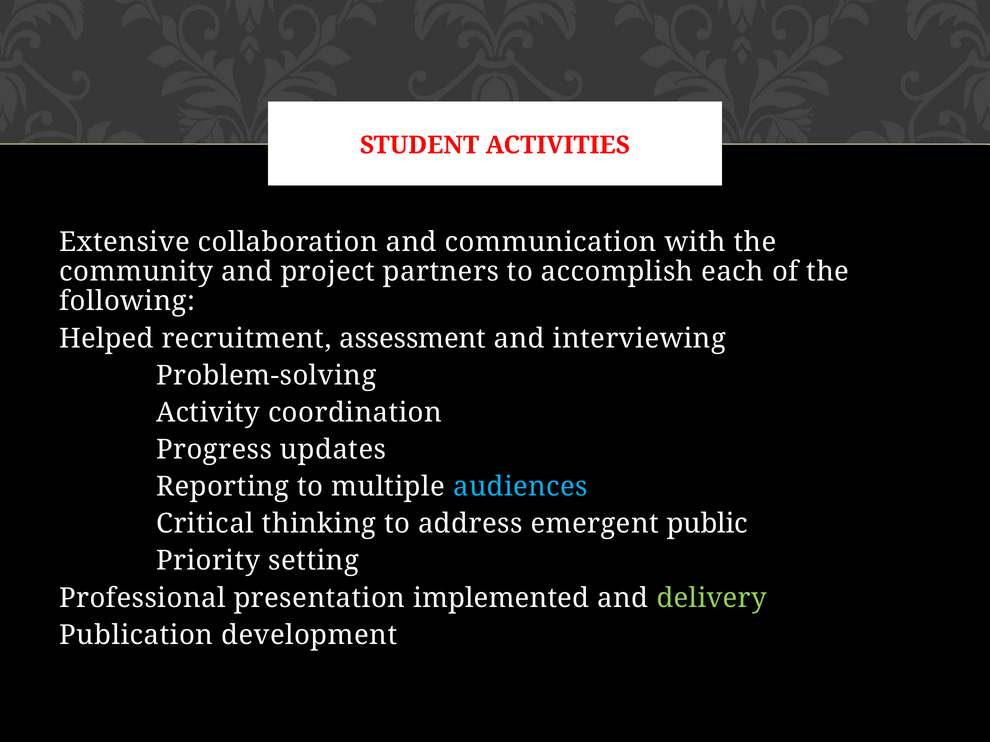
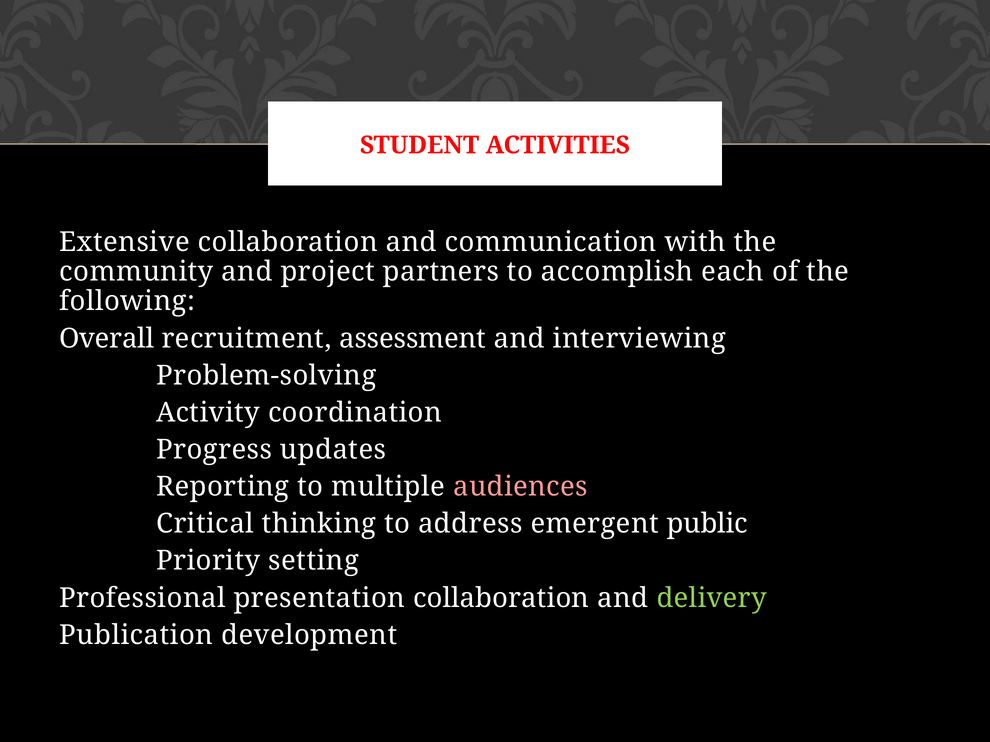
Helped: Helped -> Overall
audiences colour: light blue -> pink
presentation implemented: implemented -> collaboration
